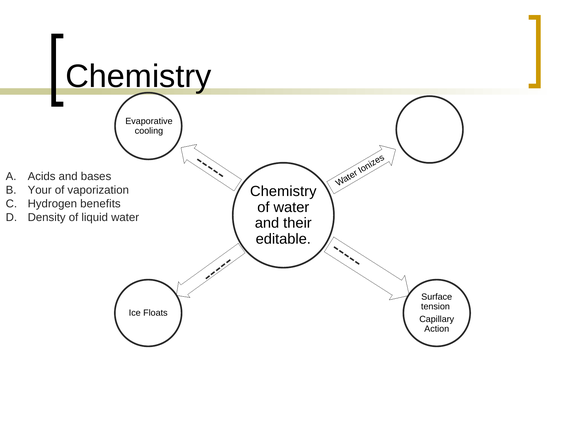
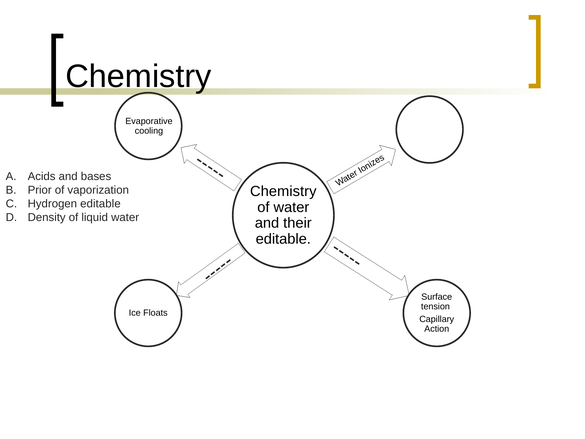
Your: Your -> Prior
Hydrogen benefits: benefits -> editable
